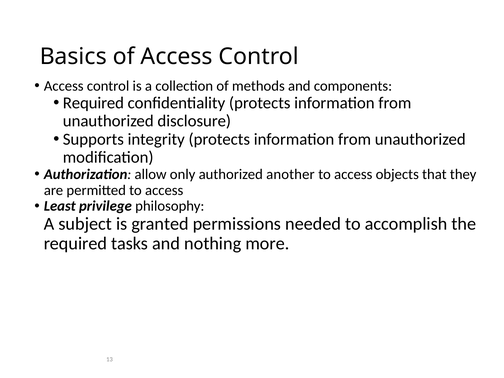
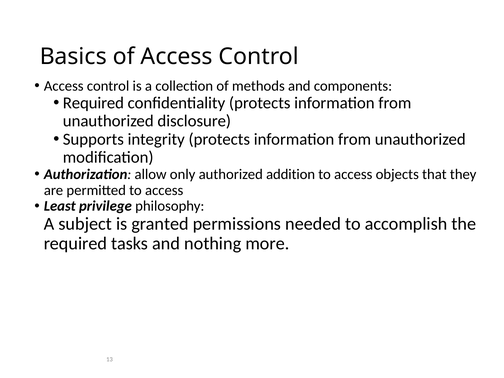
another: another -> addition
